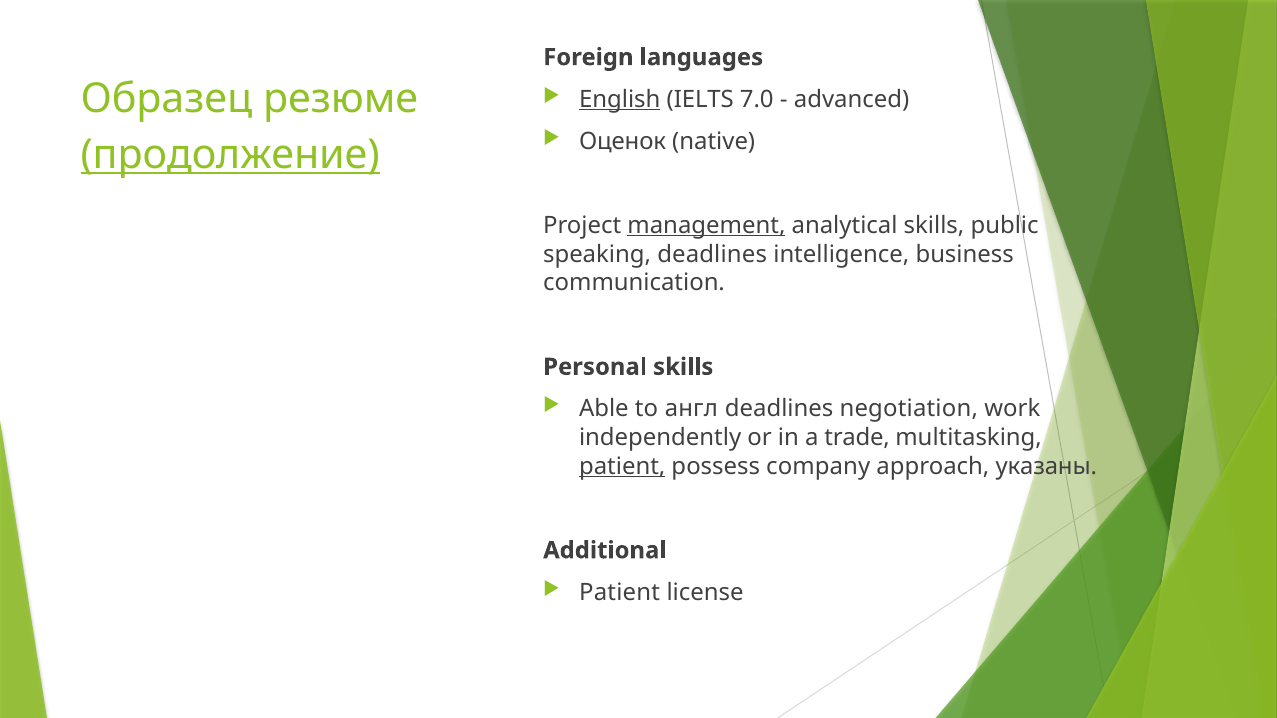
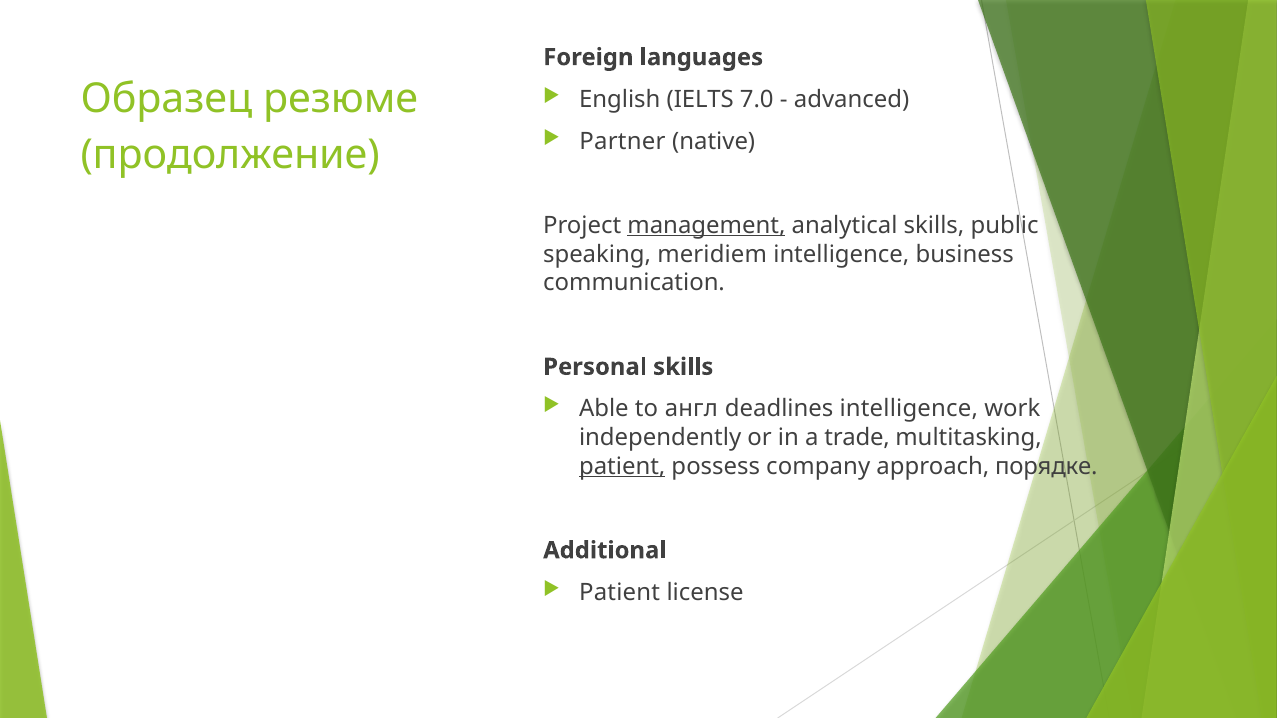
English underline: present -> none
Оценок: Оценок -> Partner
продолжение underline: present -> none
speaking deadlines: deadlines -> meridiem
deadlines negotiation: negotiation -> intelligence
указаны: указаны -> порядке
